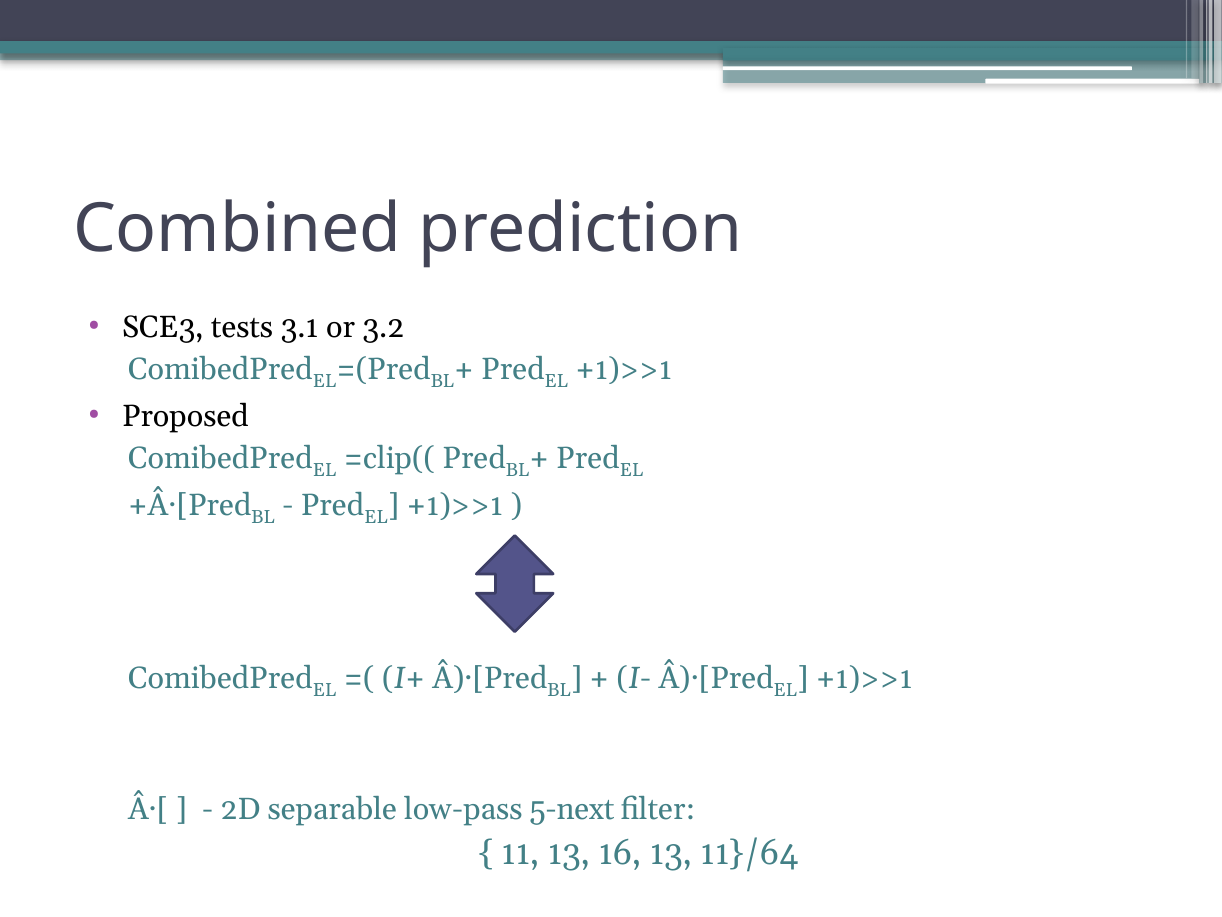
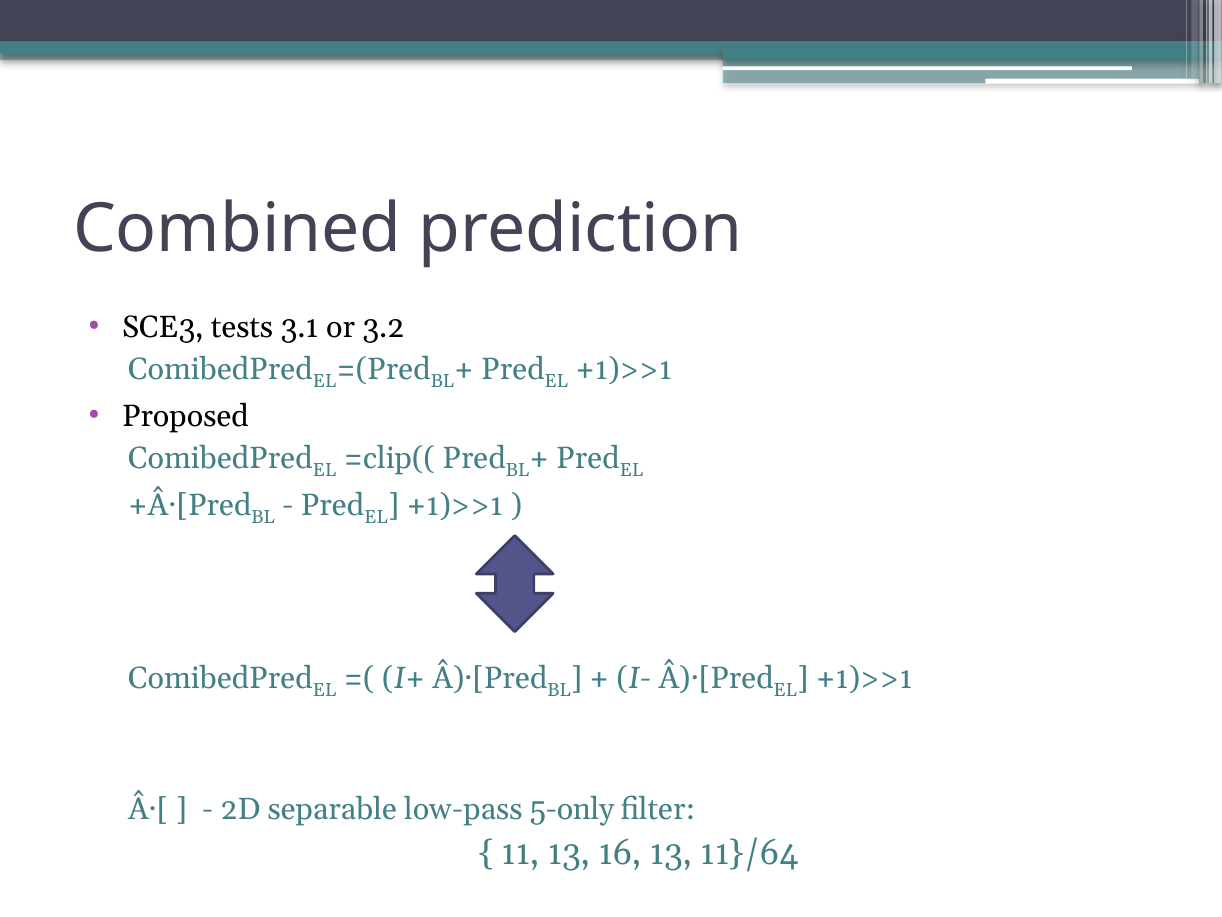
5-next: 5-next -> 5-only
